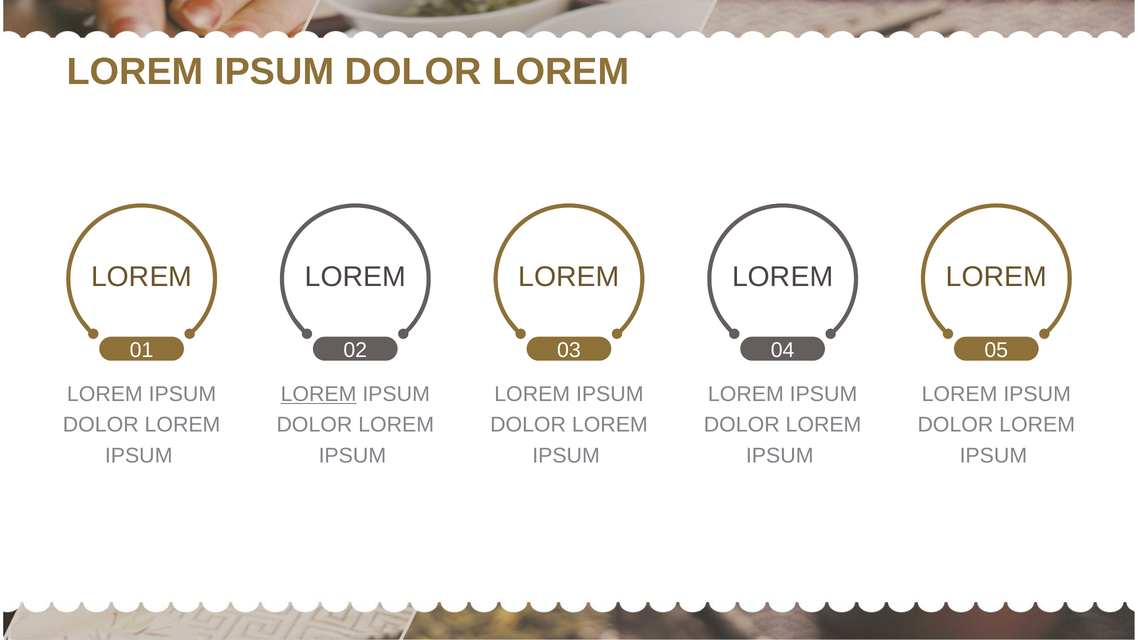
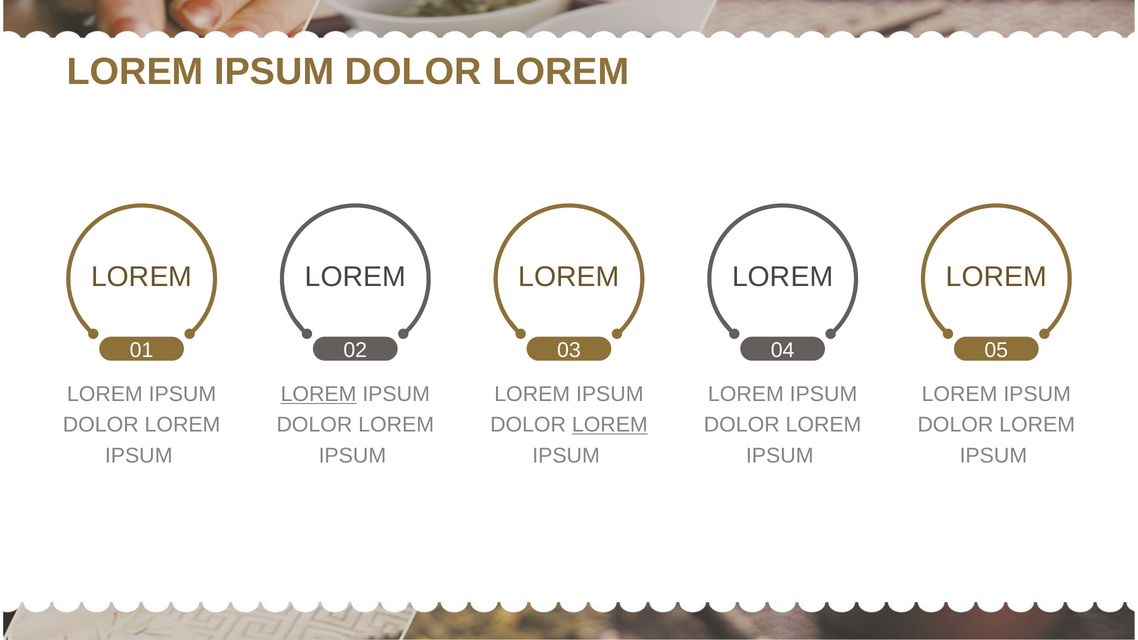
LOREM at (610, 425) underline: none -> present
